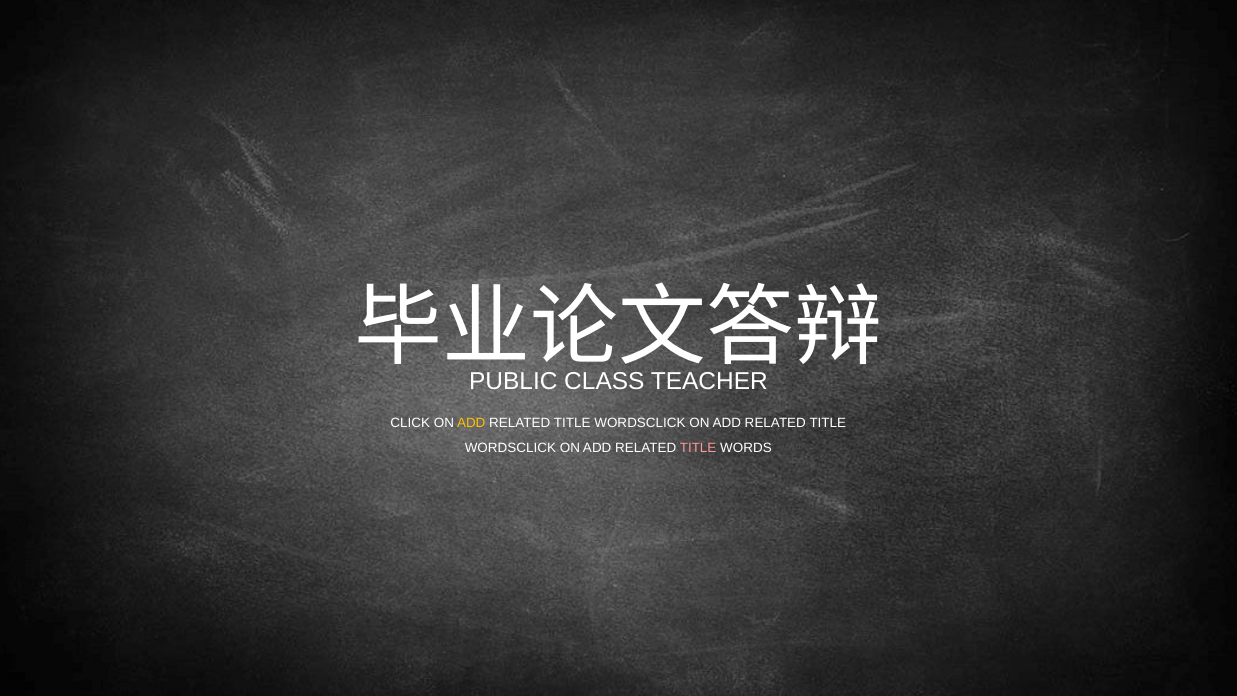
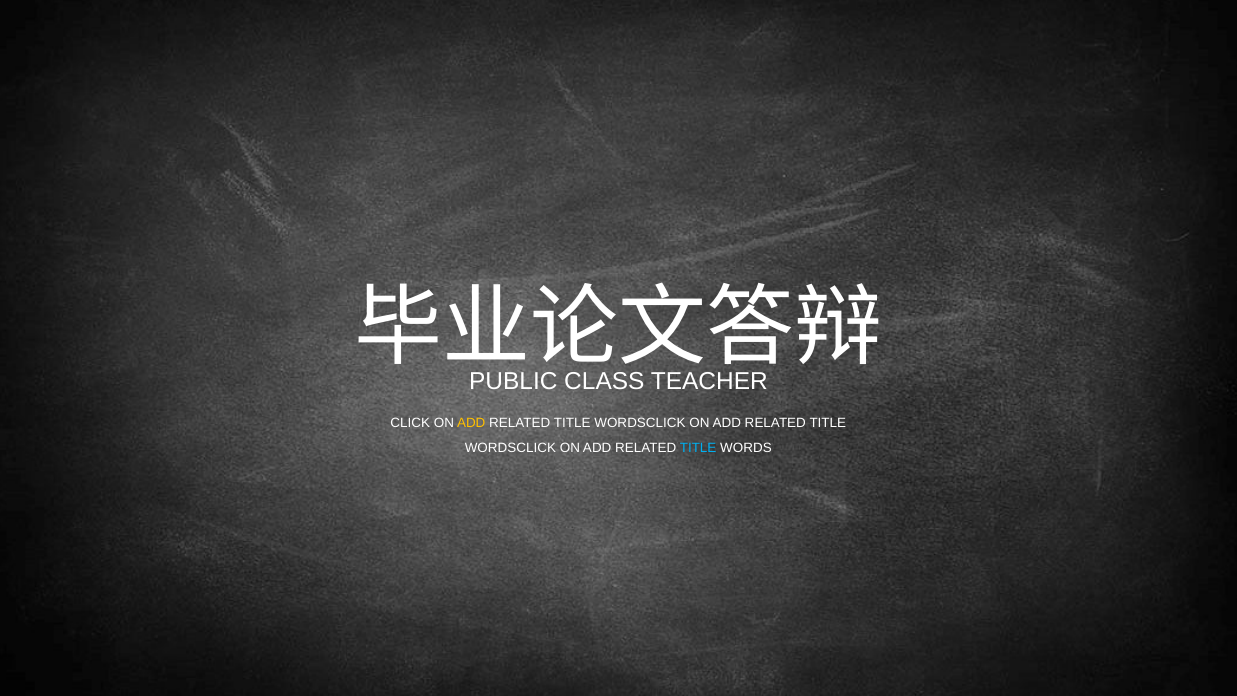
TITLE at (698, 448) colour: pink -> light blue
